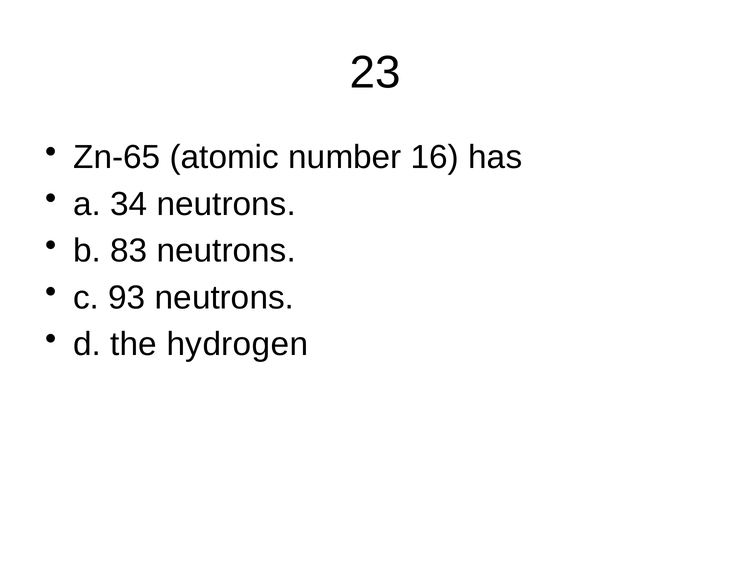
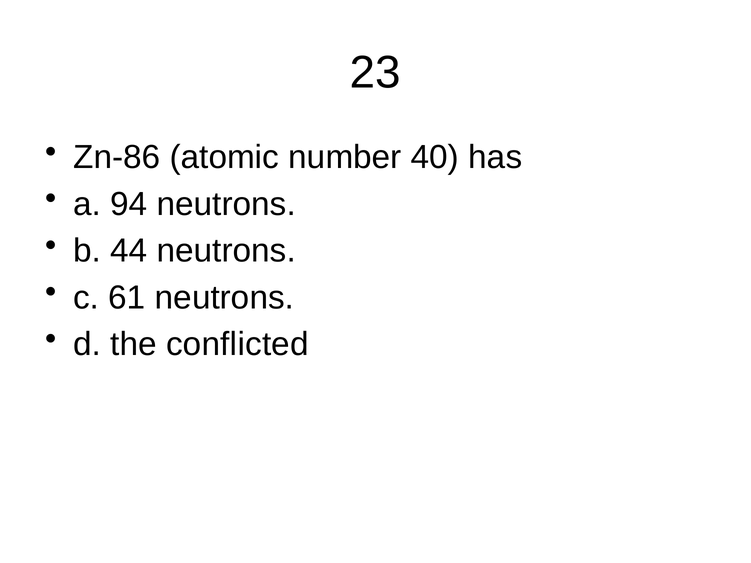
Zn-65: Zn-65 -> Zn-86
16: 16 -> 40
34: 34 -> 94
83: 83 -> 44
93: 93 -> 61
hydrogen: hydrogen -> conflicted
